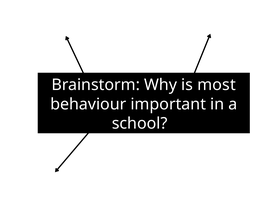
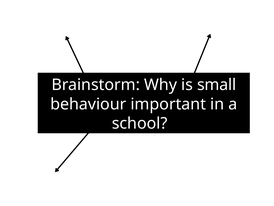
most: most -> small
